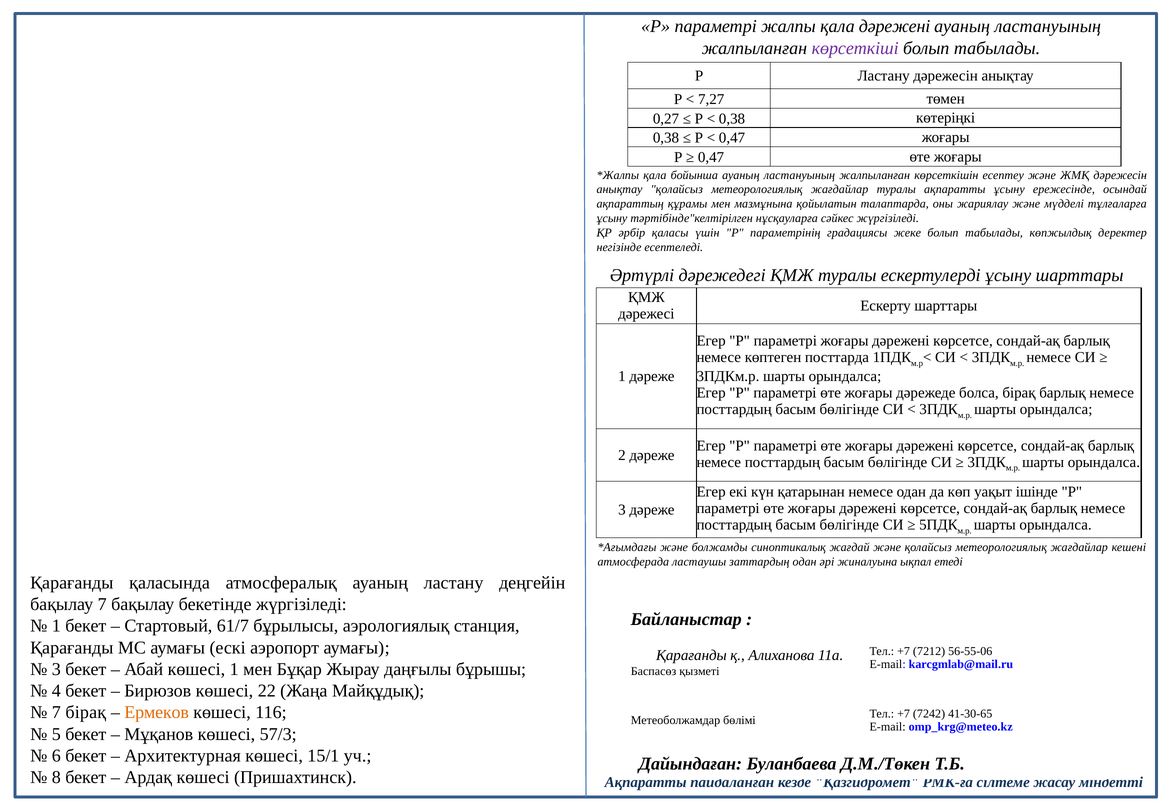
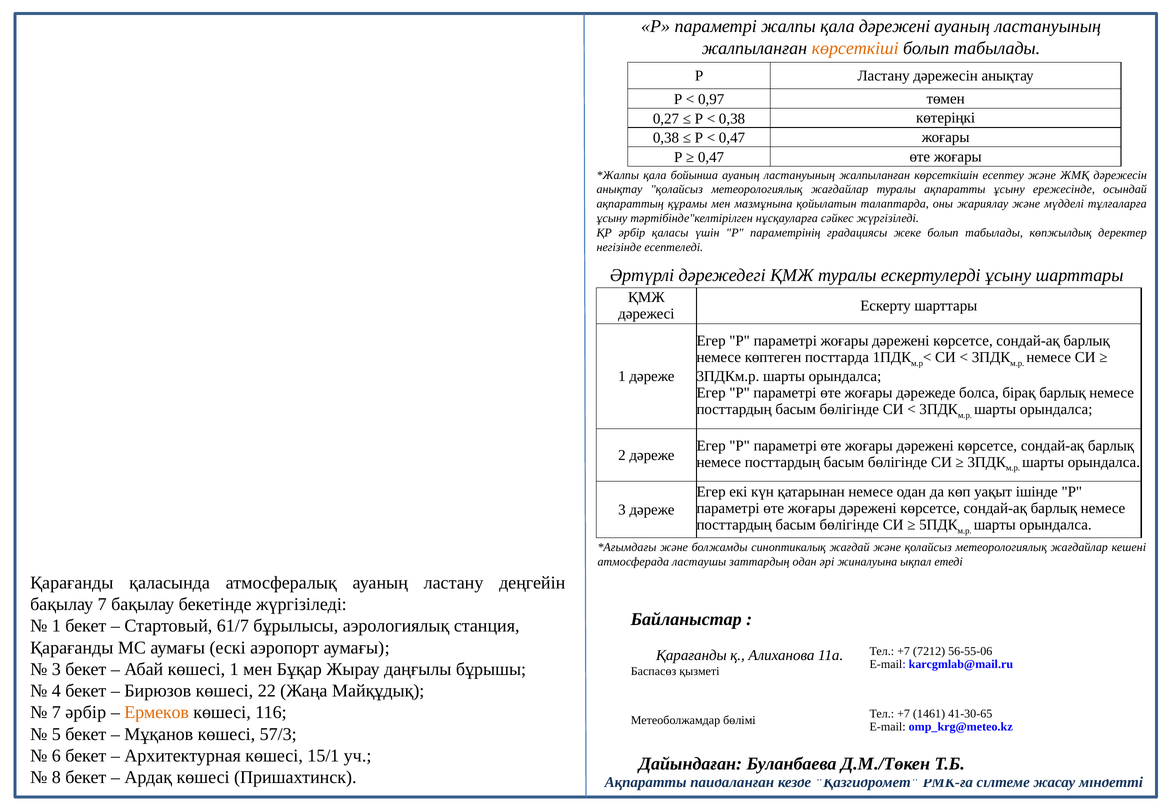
көрсеткіші colour: purple -> orange
7,27: 7,27 -> 0,97
7 бірақ: бірақ -> әрбір
7242: 7242 -> 1461
